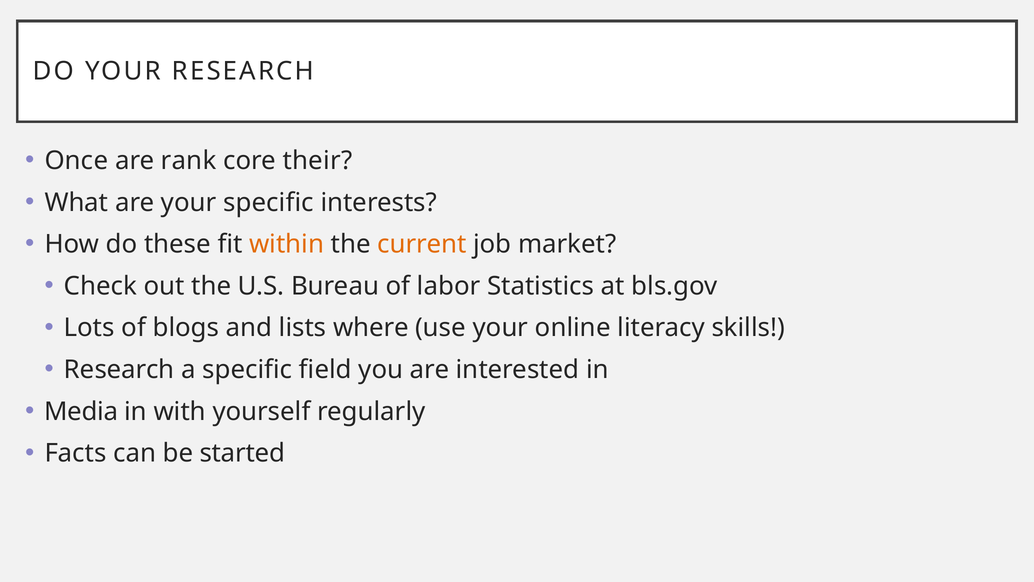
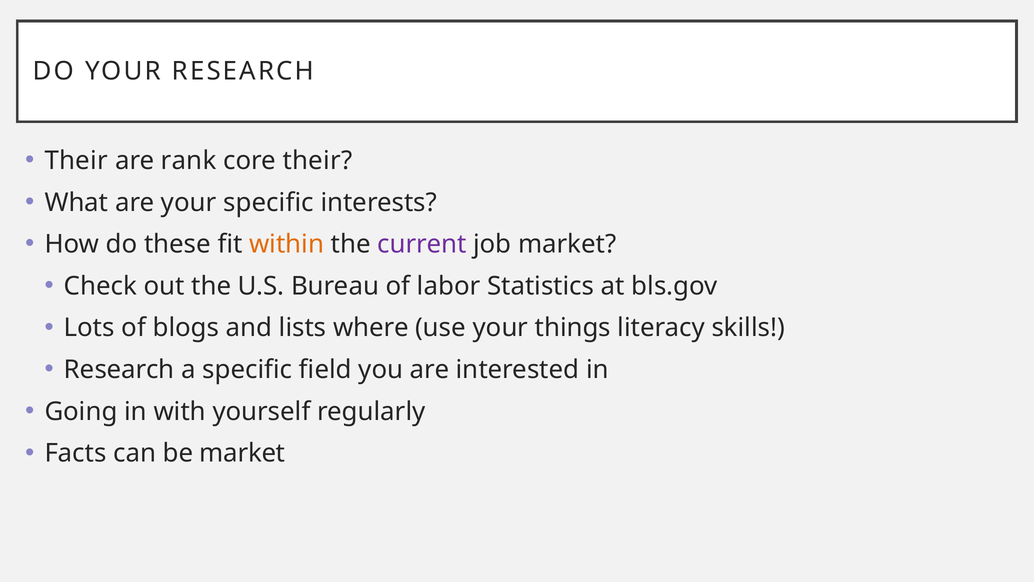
Once at (76, 161): Once -> Their
current colour: orange -> purple
online: online -> things
Media: Media -> Going
be started: started -> market
